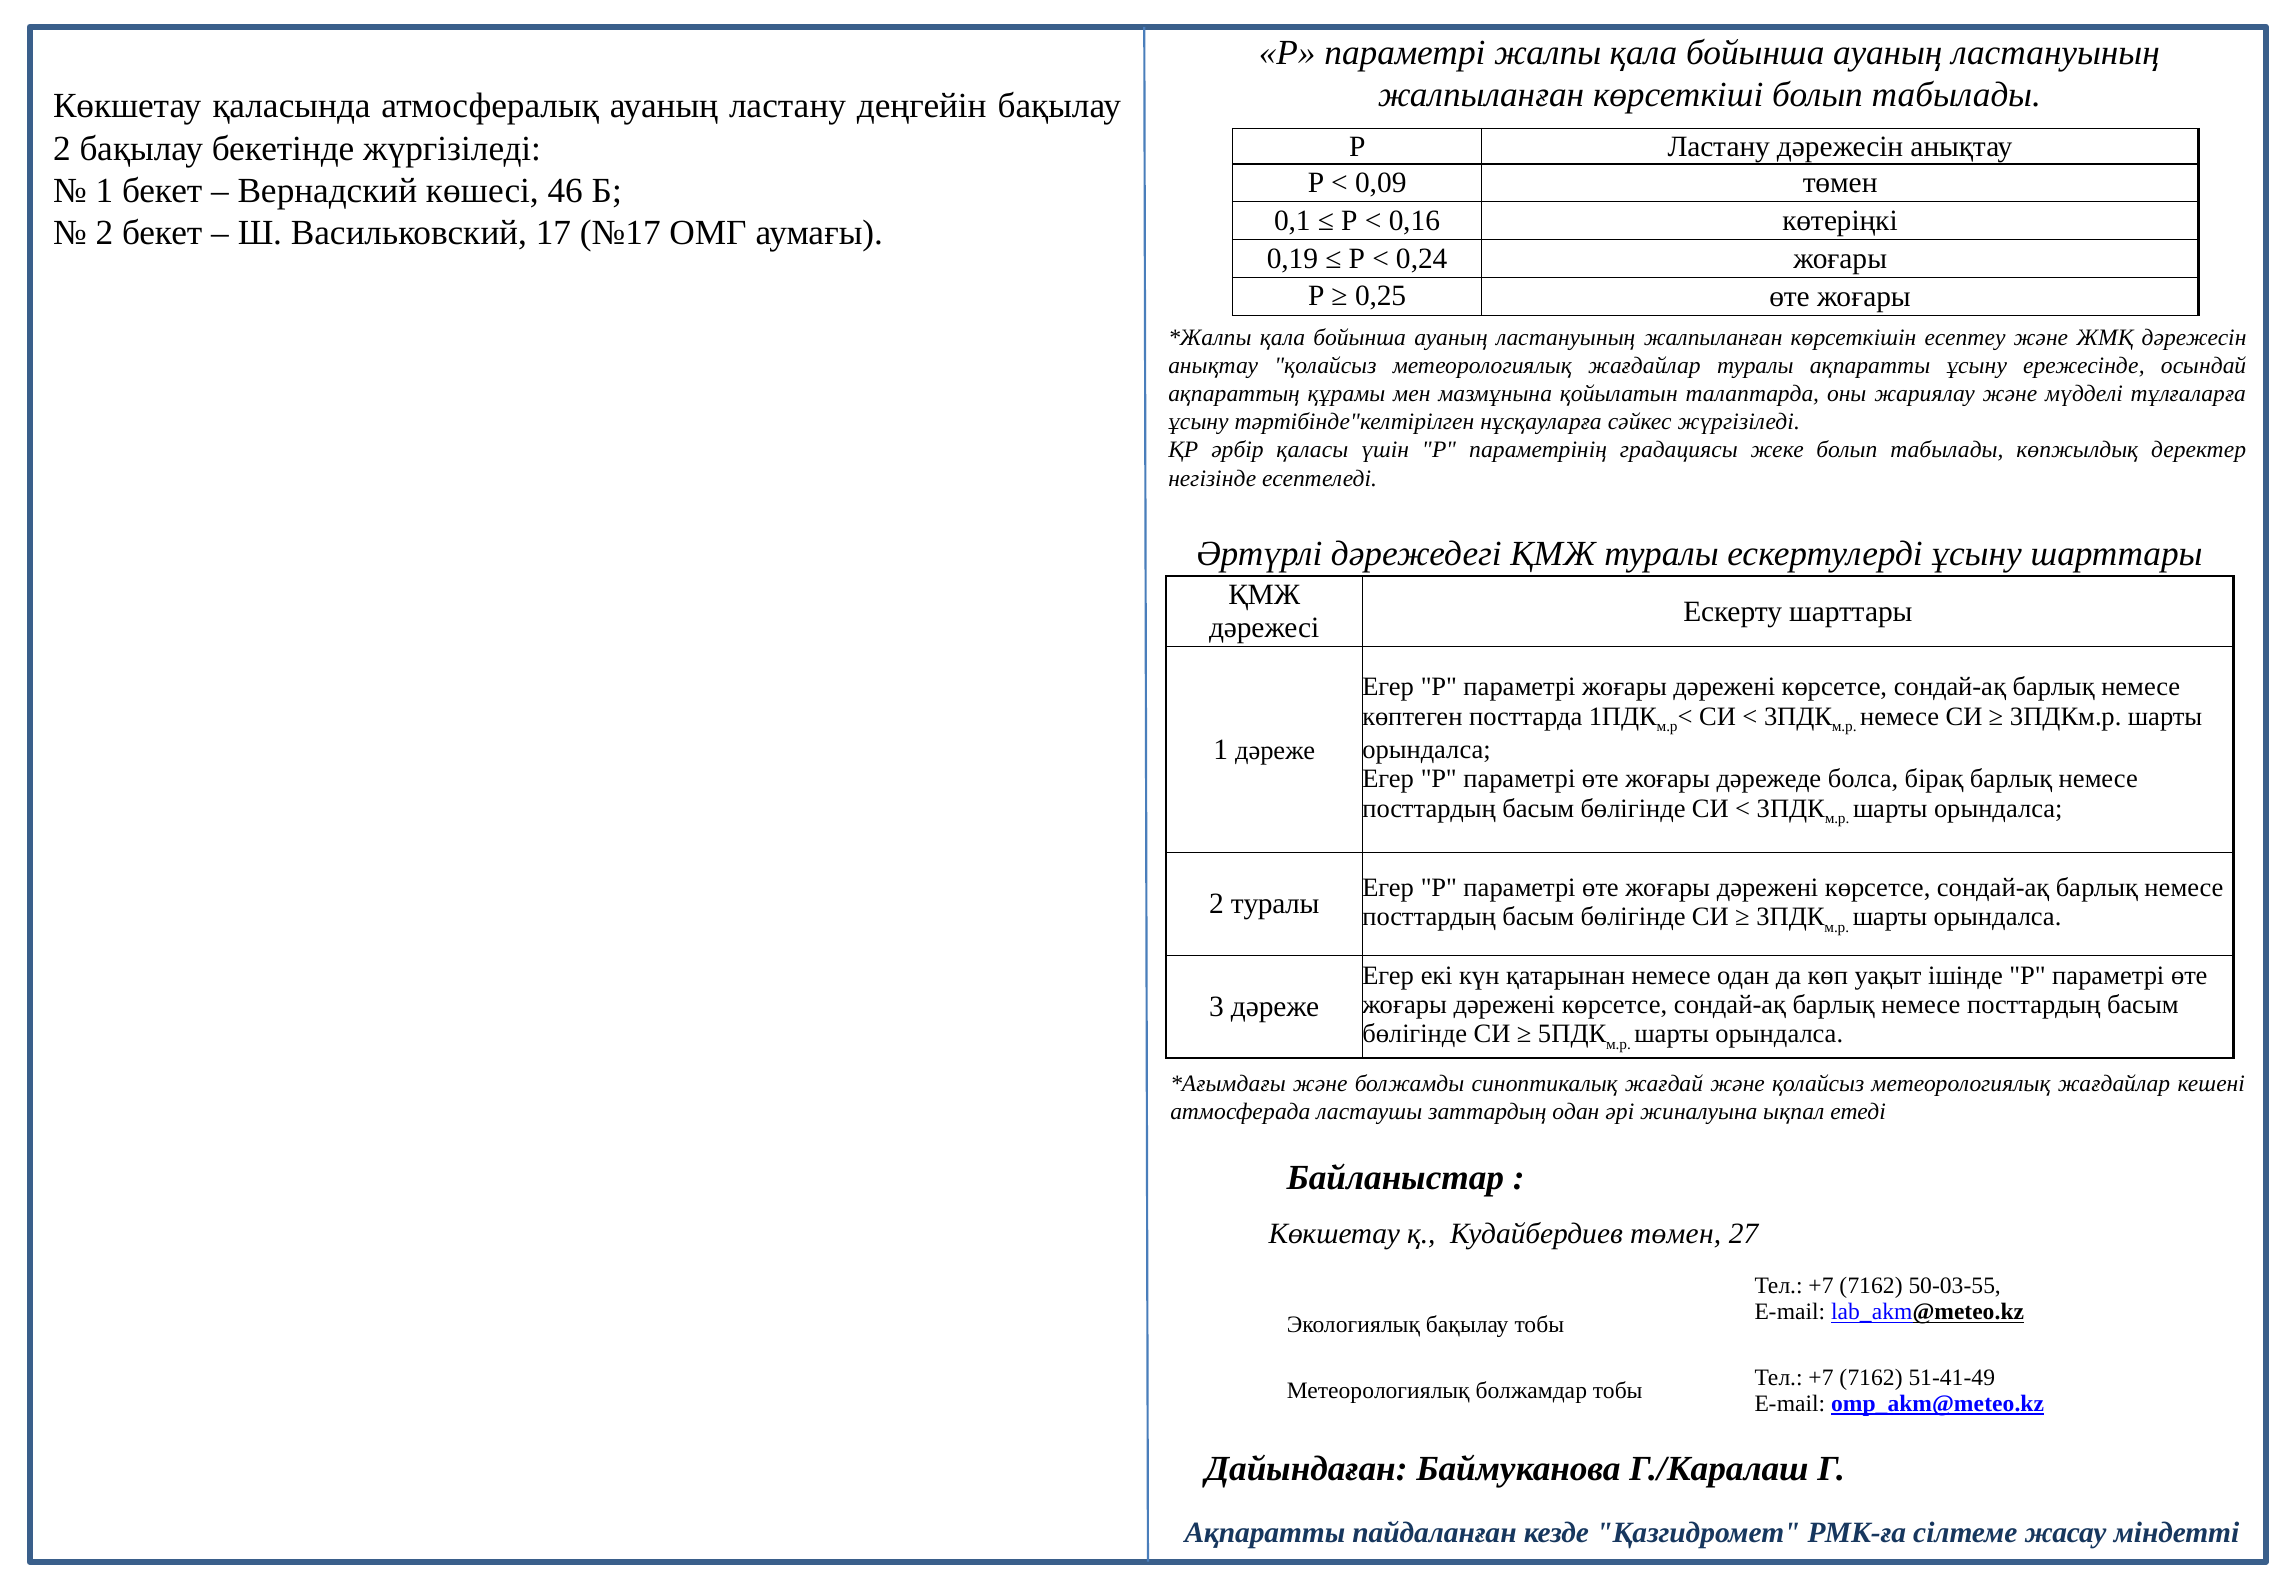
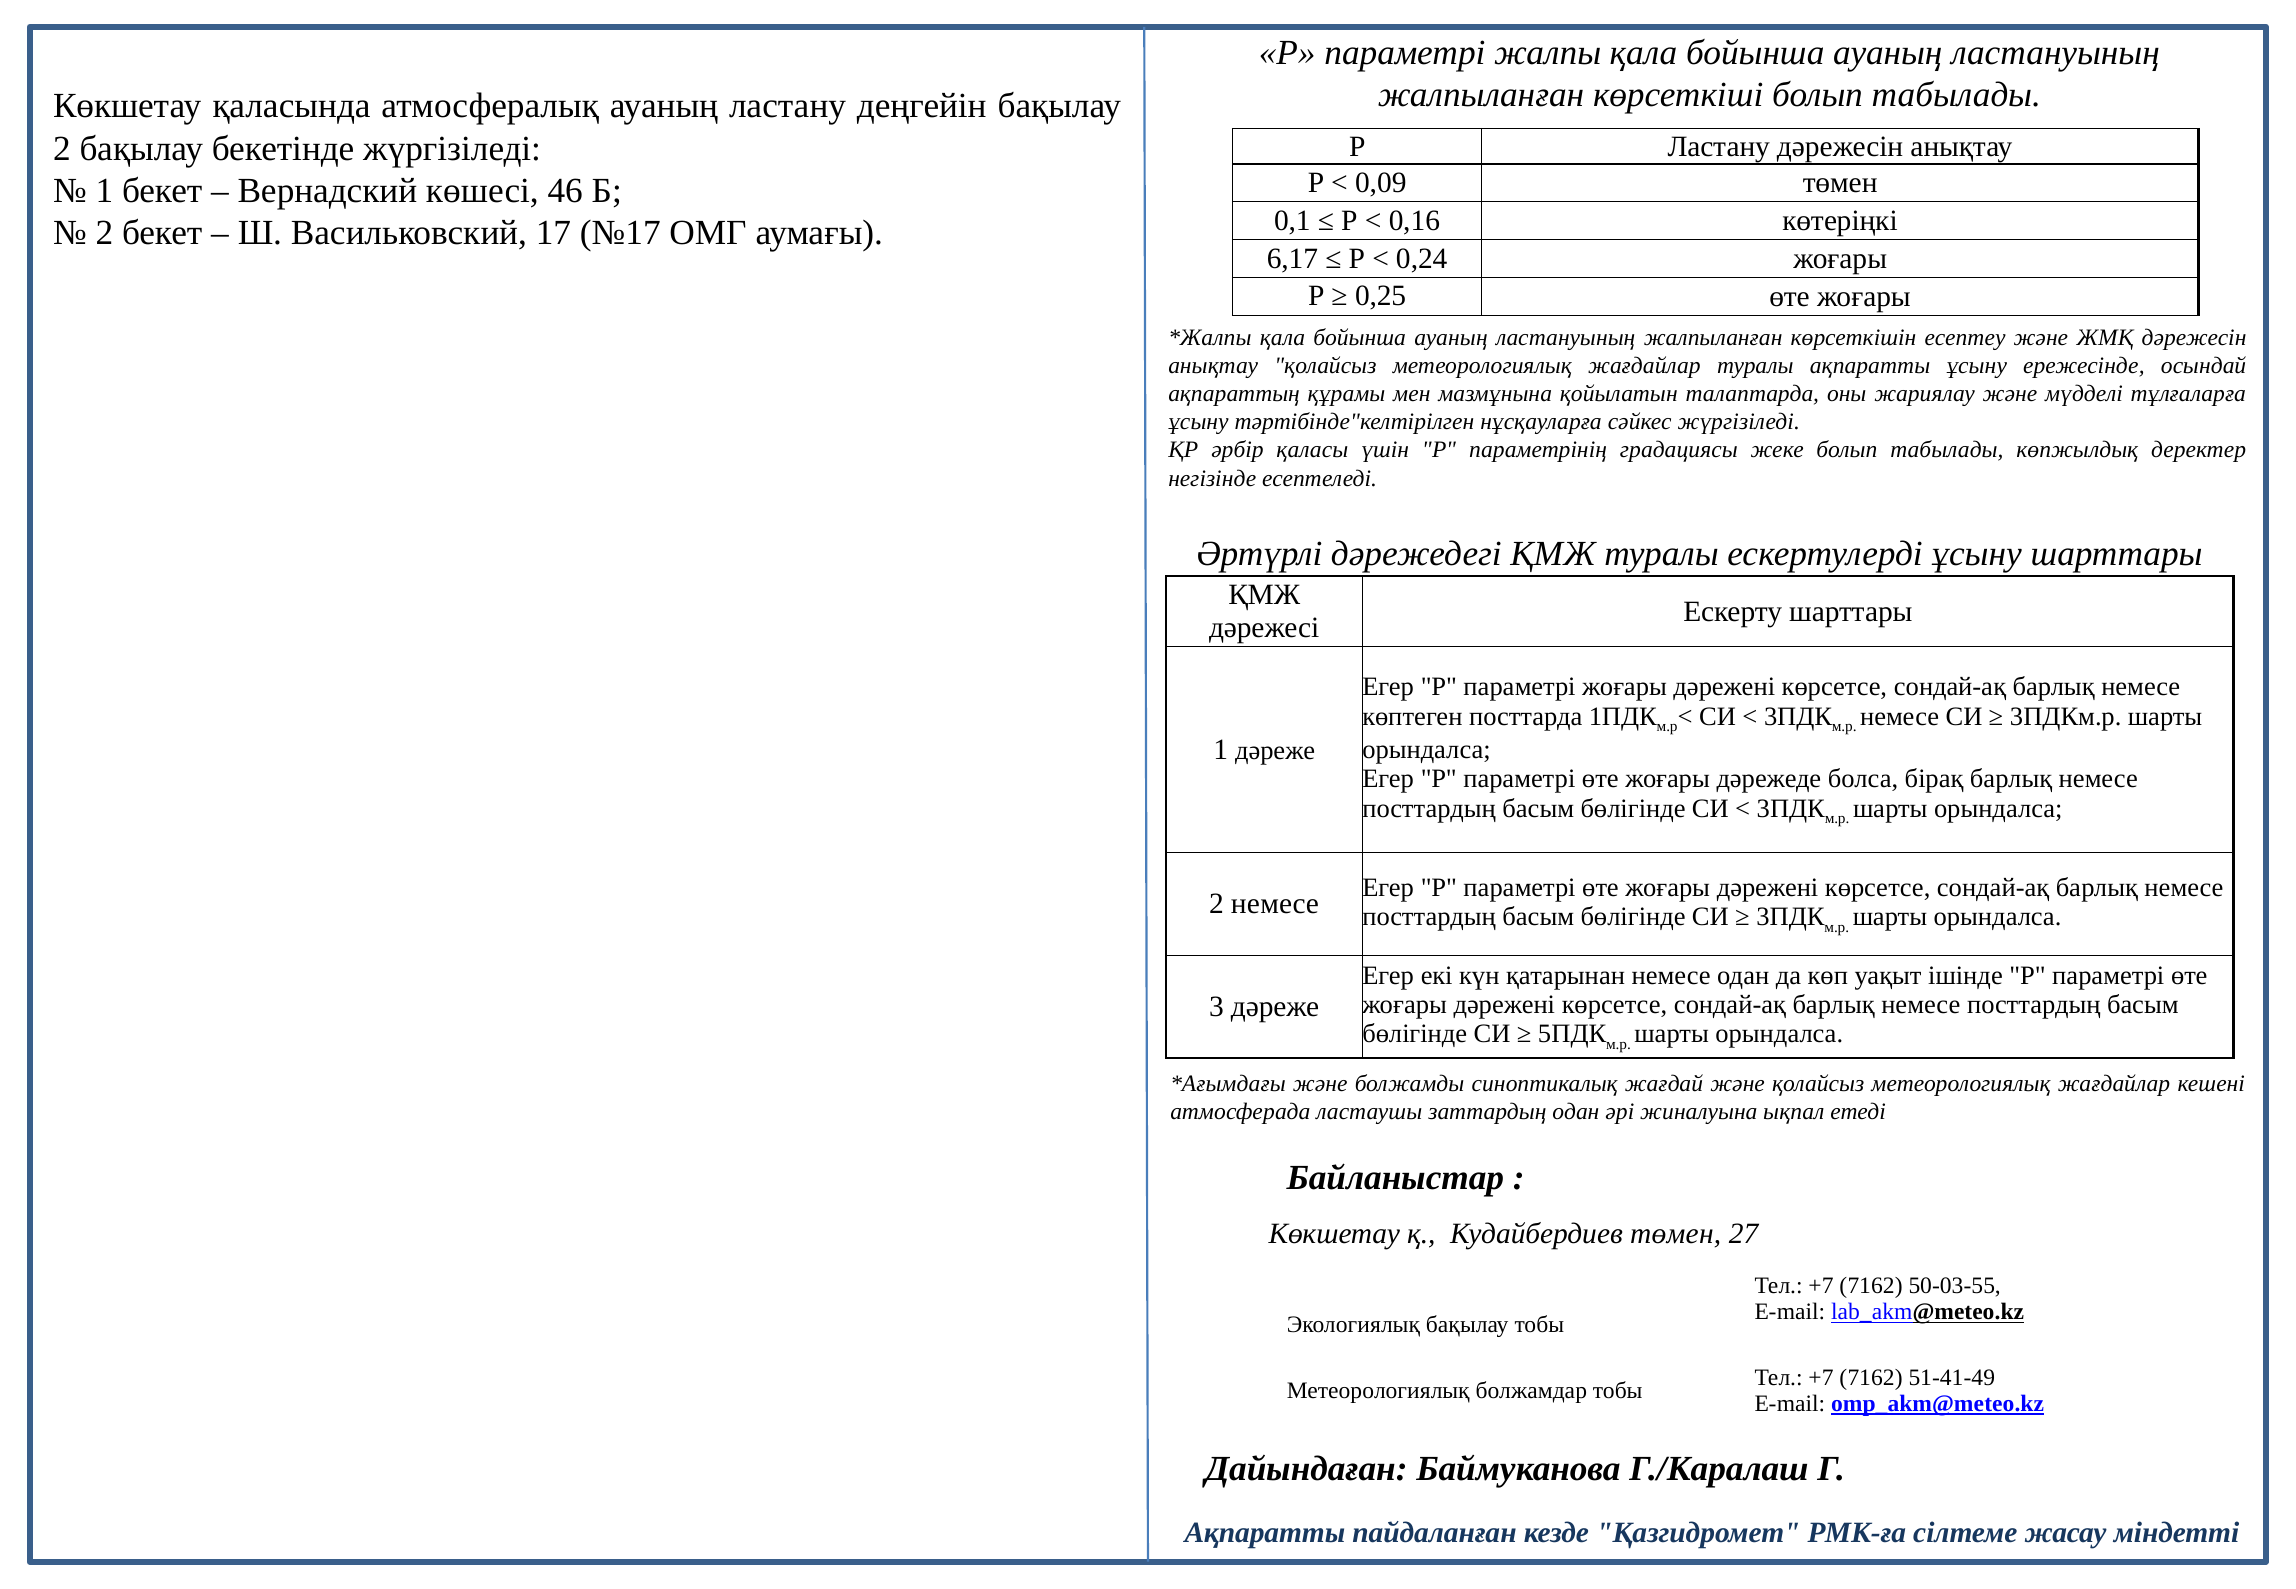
0,19: 0,19 -> 6,17
2 туралы: туралы -> немесе
